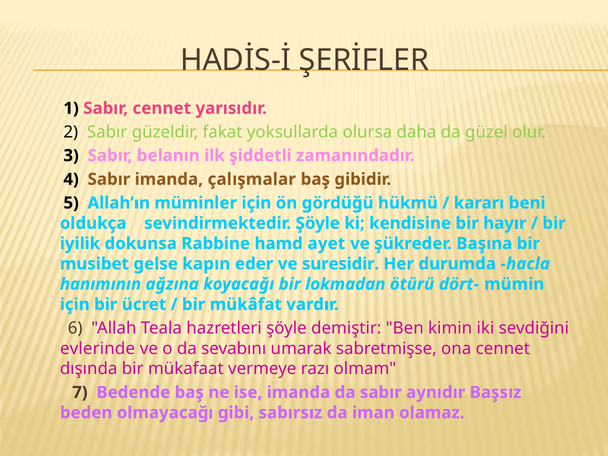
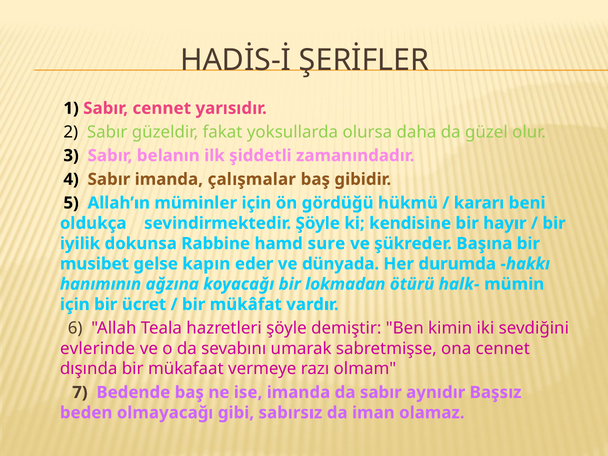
ayet: ayet -> sure
suresidir: suresidir -> dünyada
hacla: hacla -> hakkı
dört-: dört- -> halk-
